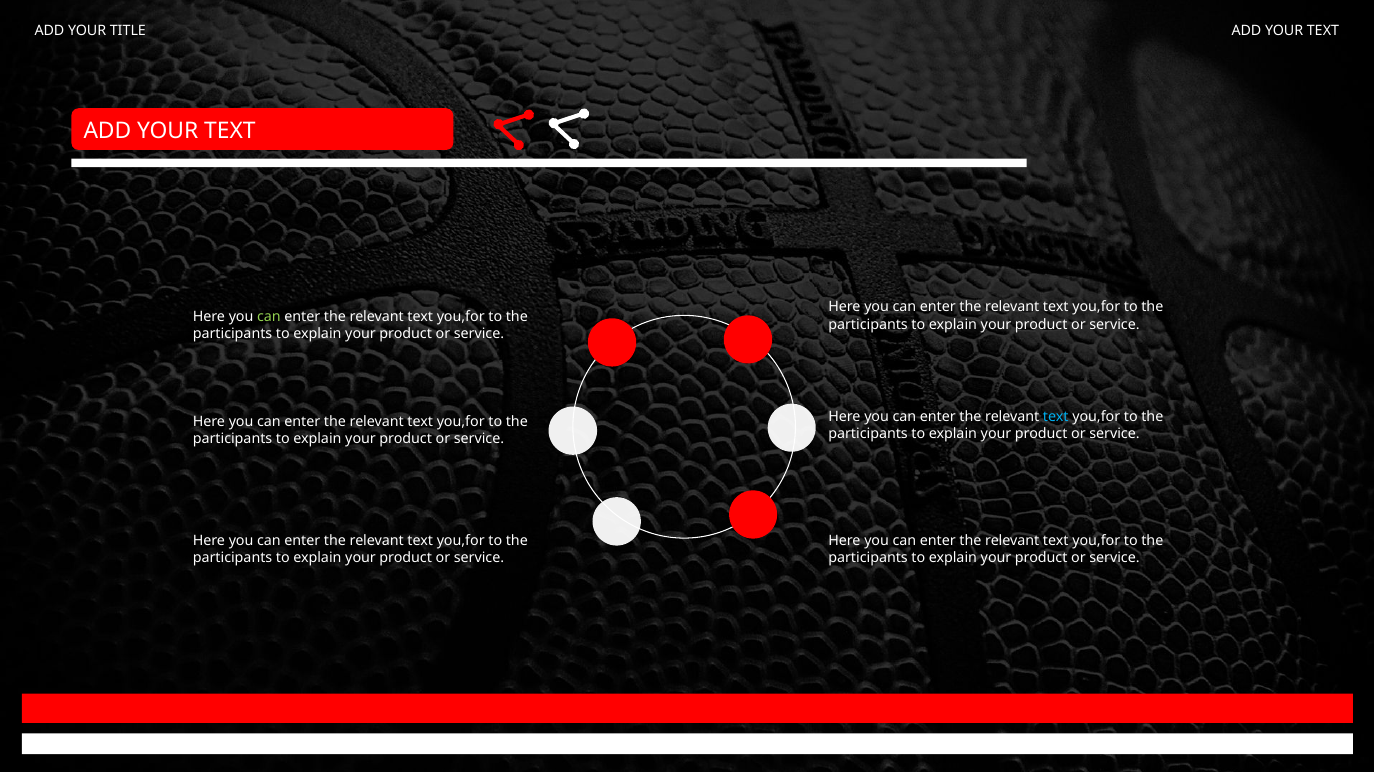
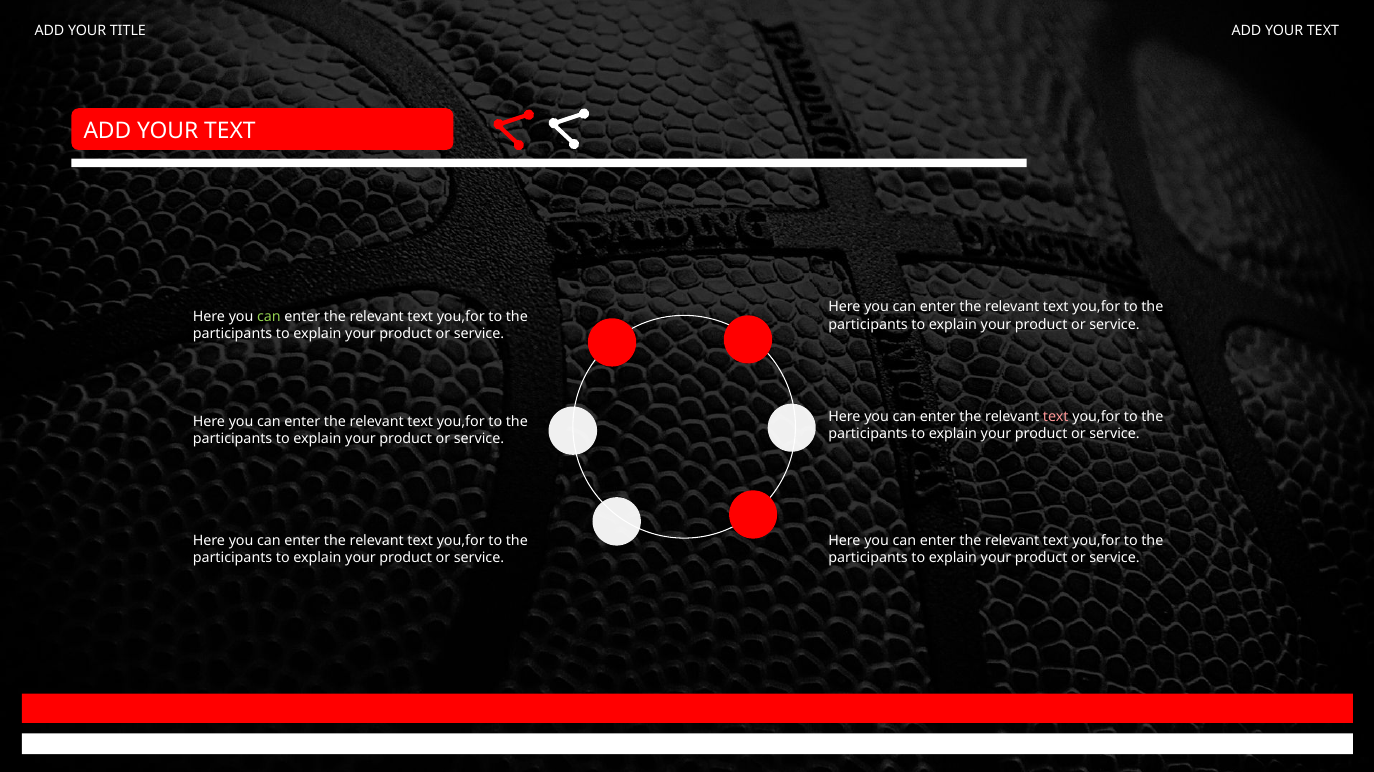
text at (1056, 417) colour: light blue -> pink
